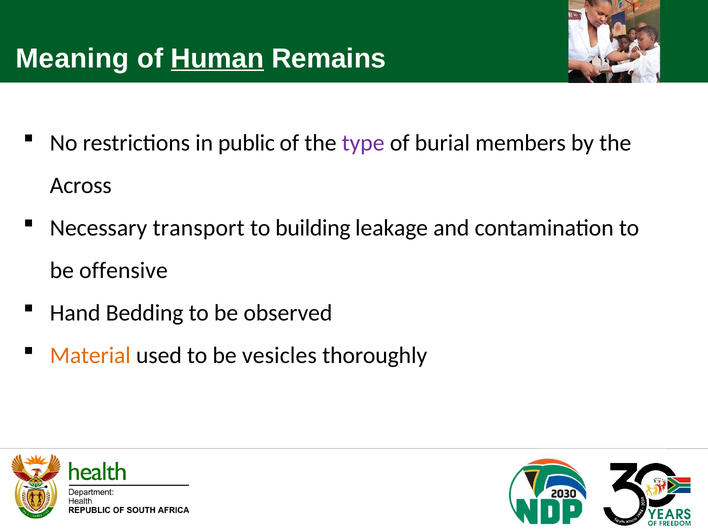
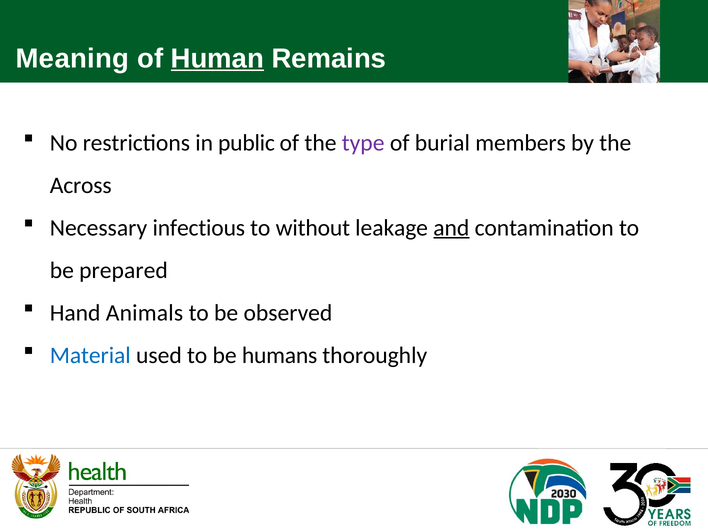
transport: transport -> infectious
building: building -> without
and underline: none -> present
offensive: offensive -> prepared
Bedding: Bedding -> Animals
Material colour: orange -> blue
vesicles: vesicles -> humans
